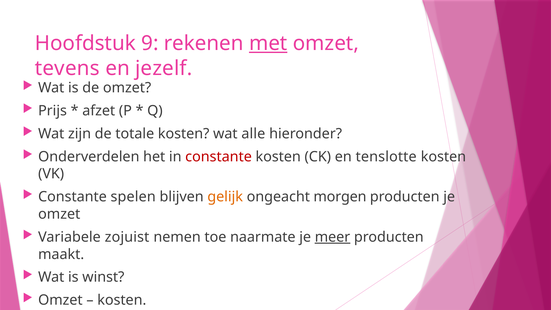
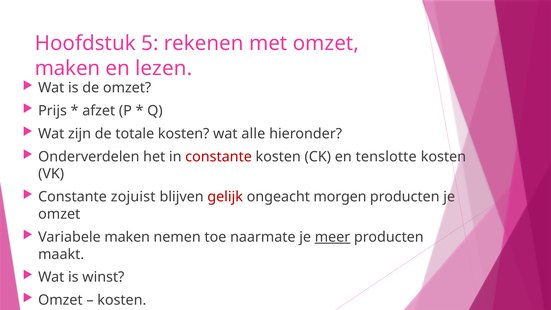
9: 9 -> 5
met underline: present -> none
tevens at (67, 68): tevens -> maken
jezelf: jezelf -> lezen
spelen: spelen -> zojuist
gelijk colour: orange -> red
Variabele zojuist: zojuist -> maken
